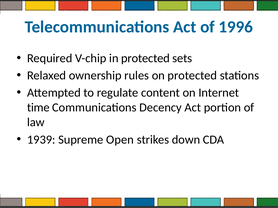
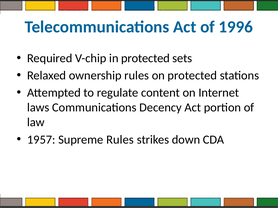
time: time -> laws
1939: 1939 -> 1957
Supreme Open: Open -> Rules
